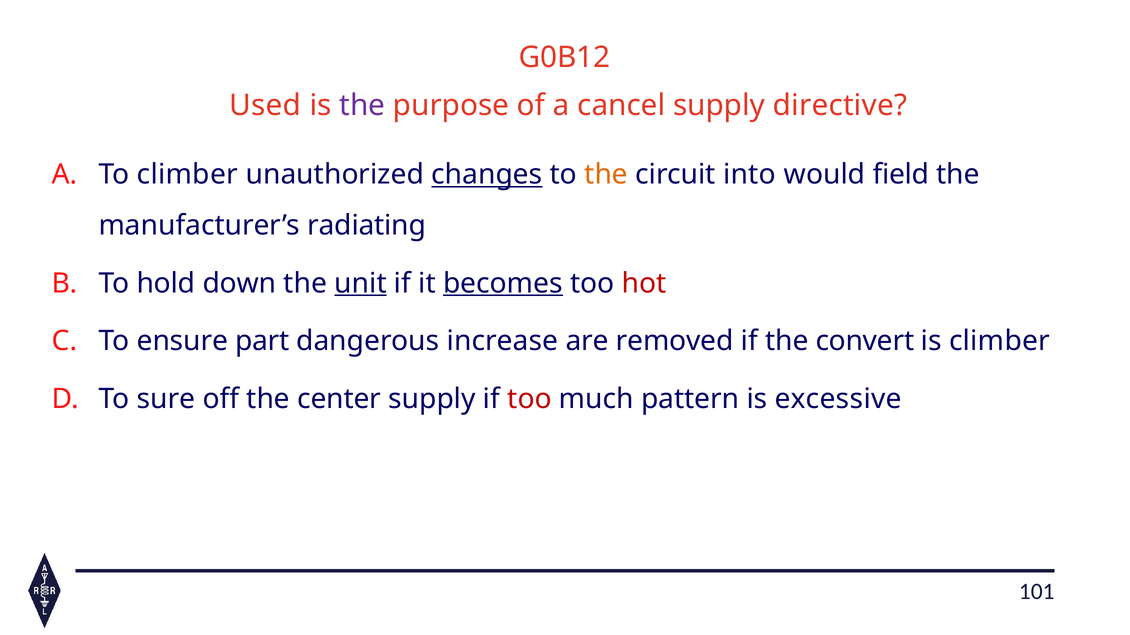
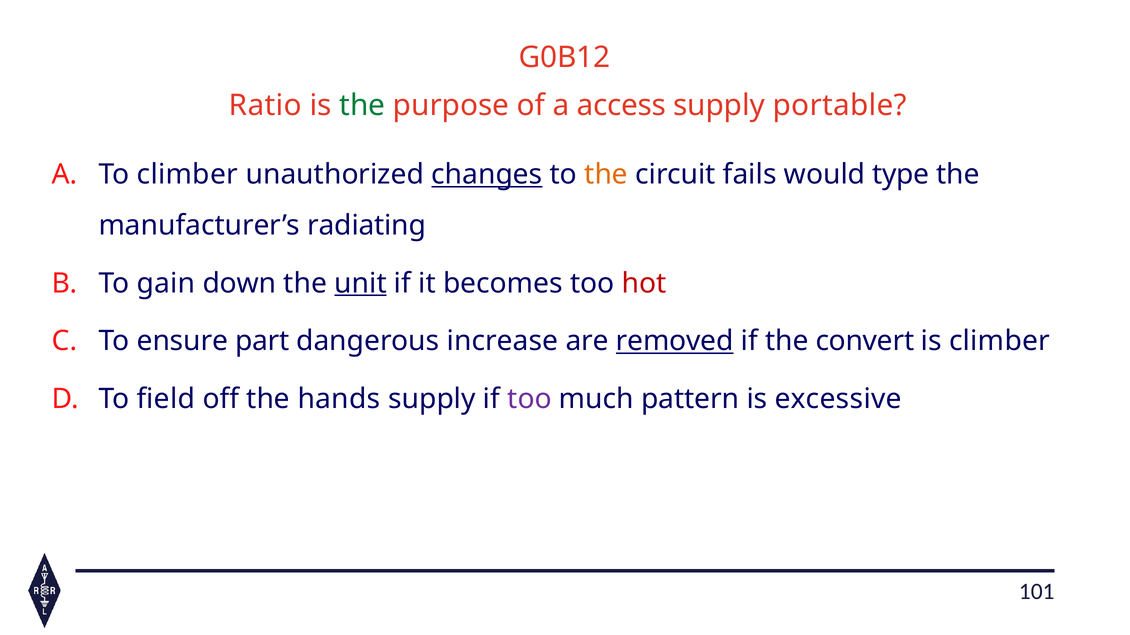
Used: Used -> Ratio
the at (362, 106) colour: purple -> green
cancel: cancel -> access
directive: directive -> portable
into: into -> fails
field: field -> type
hold: hold -> gain
becomes underline: present -> none
removed underline: none -> present
sure: sure -> field
center: center -> hands
too at (530, 399) colour: red -> purple
